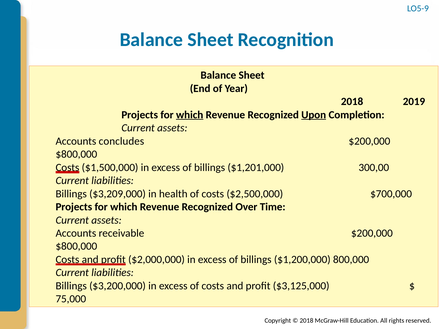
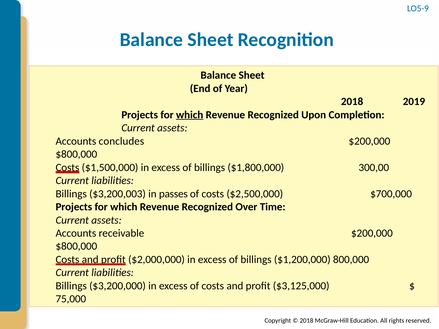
Upon underline: present -> none
$1,201,000: $1,201,000 -> $1,800,000
$3,209,000: $3,209,000 -> $3,200,003
health: health -> passes
